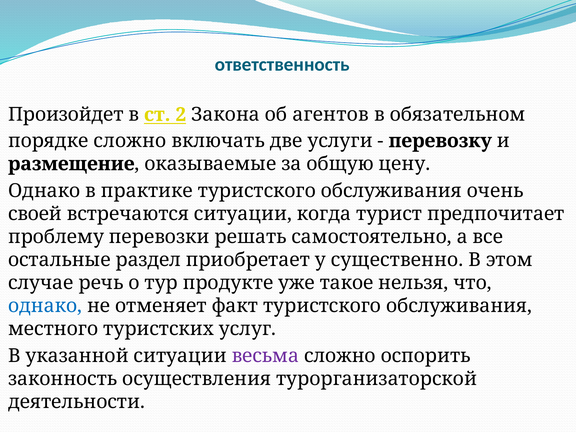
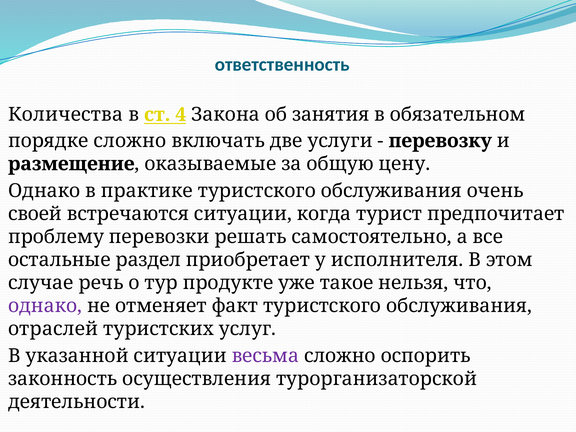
Произойдет: Произойдет -> Количества
2: 2 -> 4
агентов: агентов -> занятия
существенно: существенно -> исполнителя
однако at (45, 306) colour: blue -> purple
местного: местного -> отраслей
